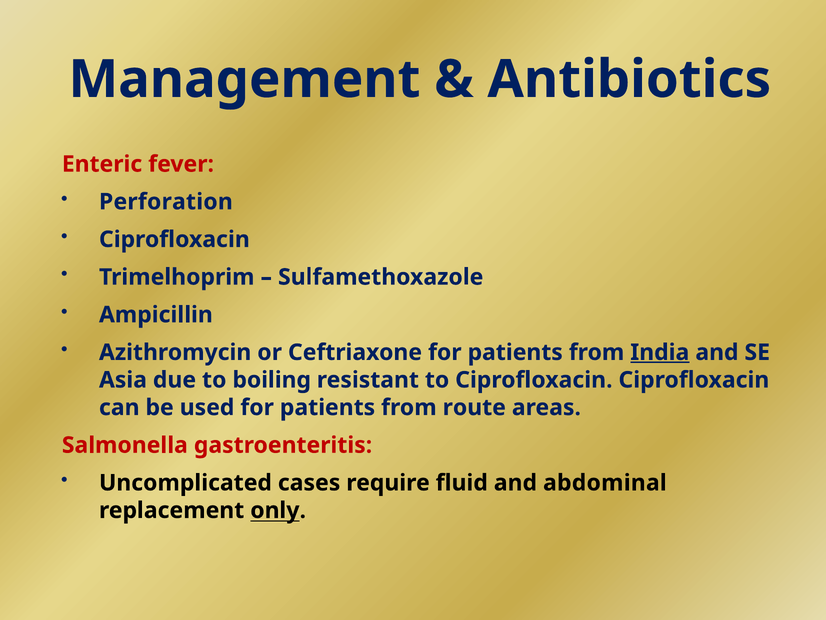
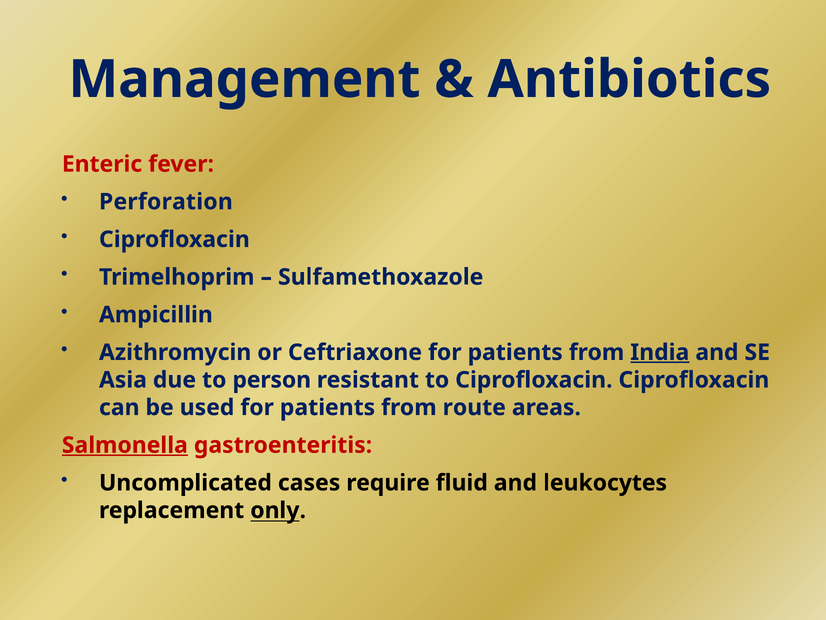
boiling: boiling -> person
Salmonella underline: none -> present
abdominal: abdominal -> leukocytes
